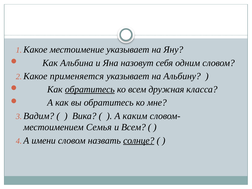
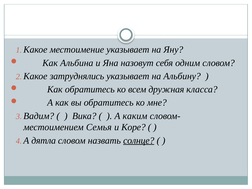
применяется: применяется -> затруднялись
обратитесь at (90, 89) underline: present -> none
и Всем: Всем -> Коре
имени: имени -> дятла
